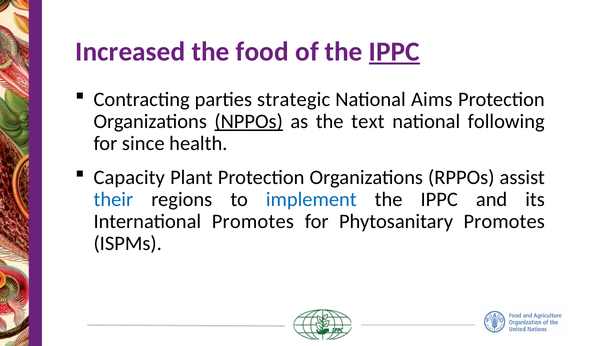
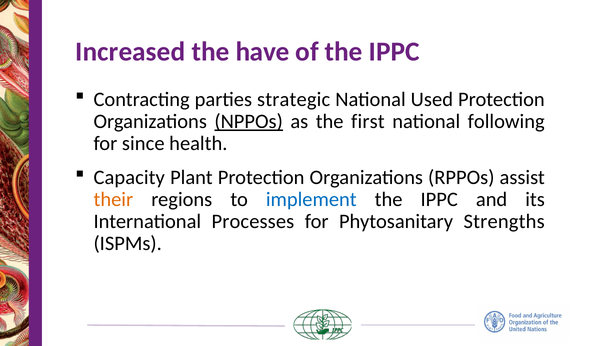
food: food -> have
IPPC at (394, 52) underline: present -> none
Aims: Aims -> Used
text: text -> first
their colour: blue -> orange
International Promotes: Promotes -> Processes
Phytosanitary Promotes: Promotes -> Strengths
